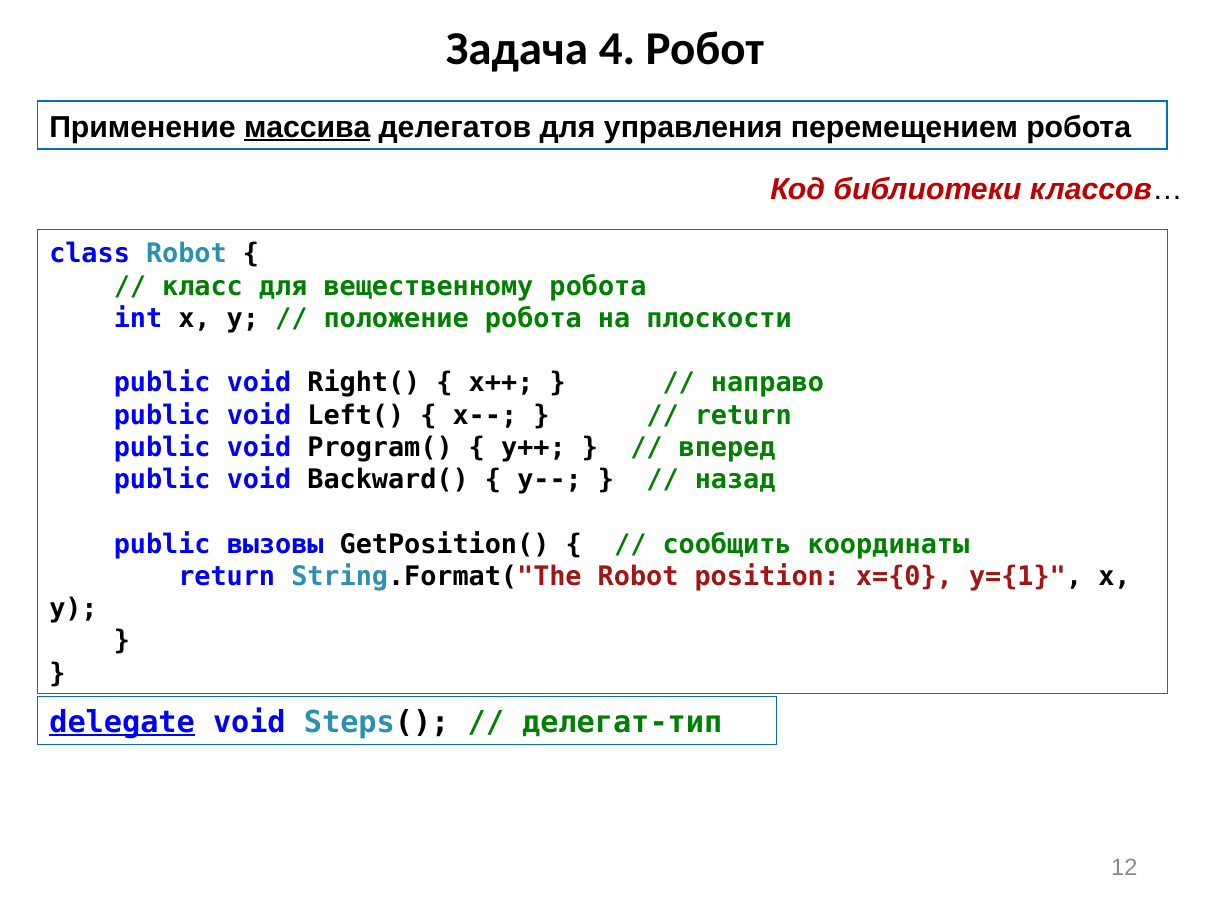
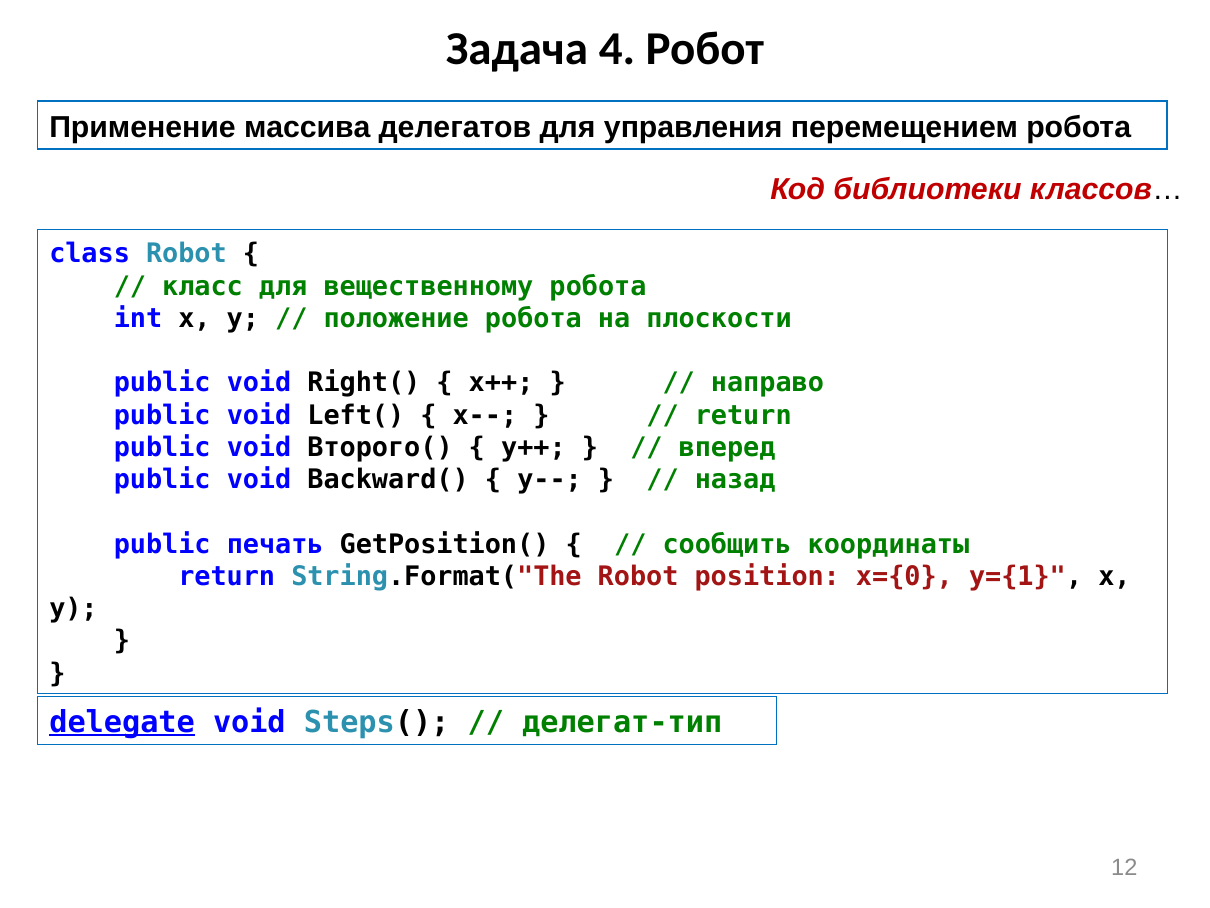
массива underline: present -> none
Program(: Program( -> Второго(
вызовы: вызовы -> печать
